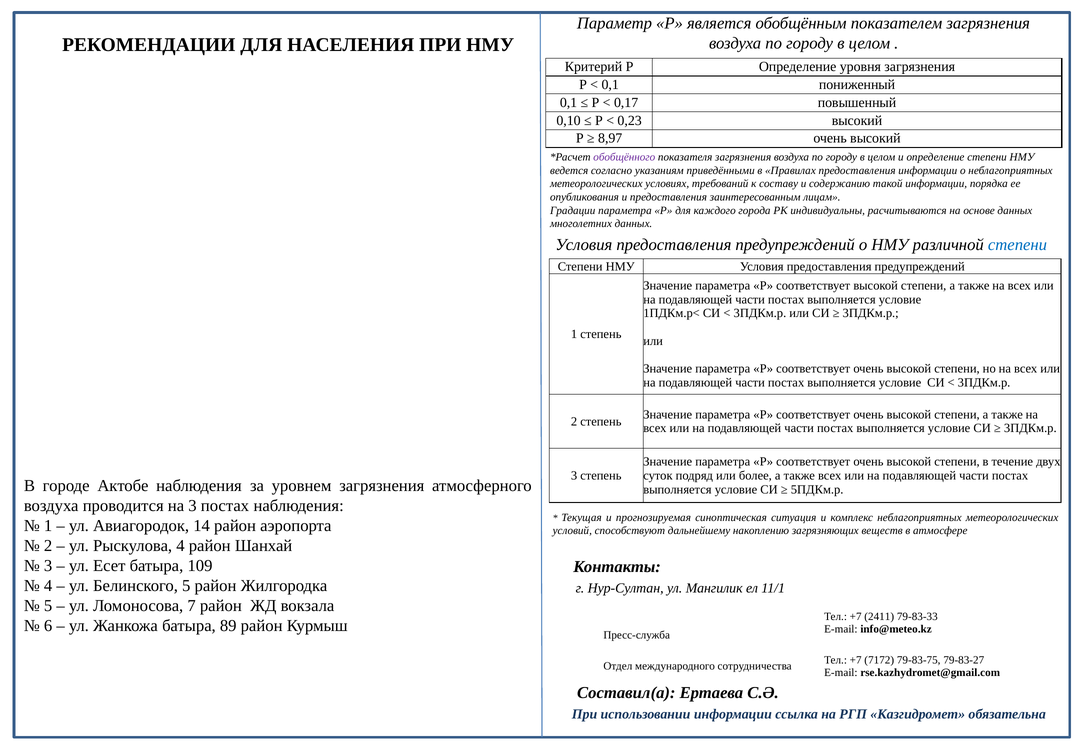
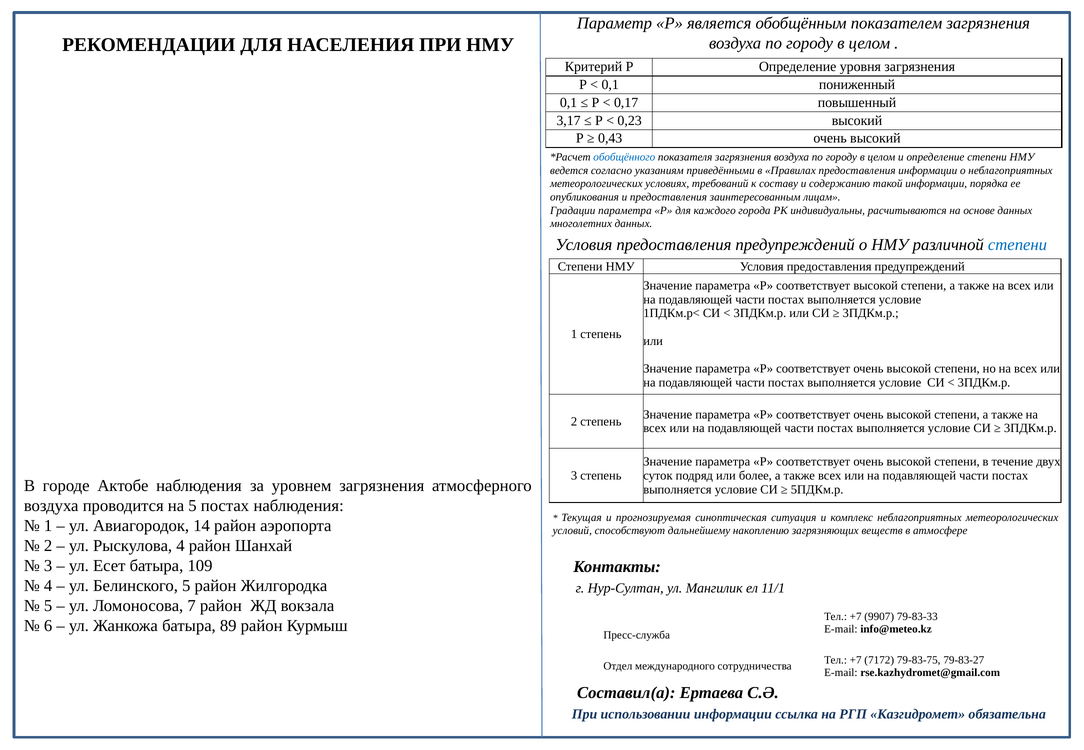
0,10: 0,10 -> 3,17
8,97: 8,97 -> 0,43
обобщённого colour: purple -> blue
на 3: 3 -> 5
2411: 2411 -> 9907
